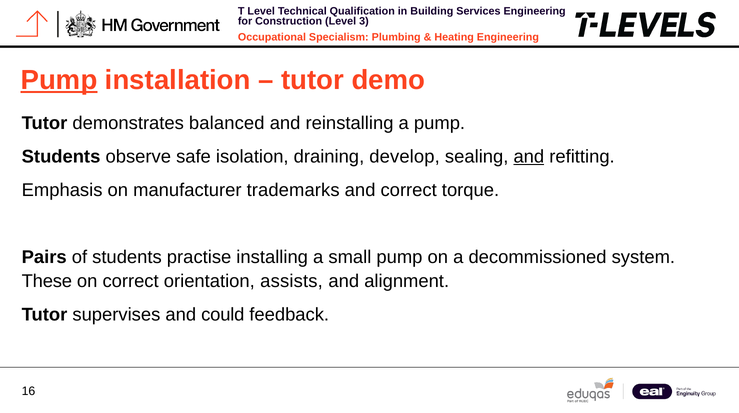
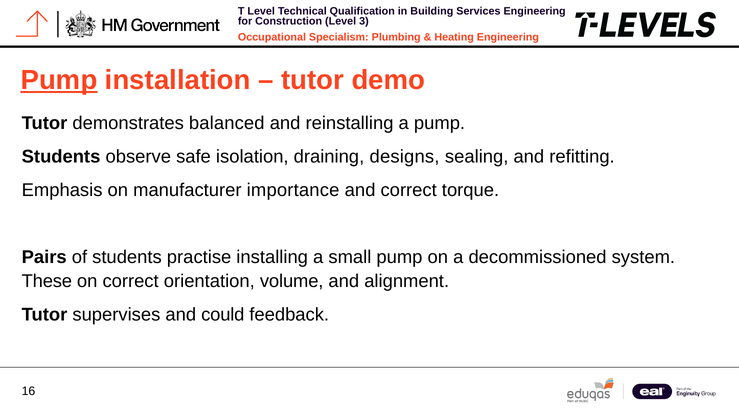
develop: develop -> designs
and at (529, 157) underline: present -> none
trademarks: trademarks -> importance
assists: assists -> volume
